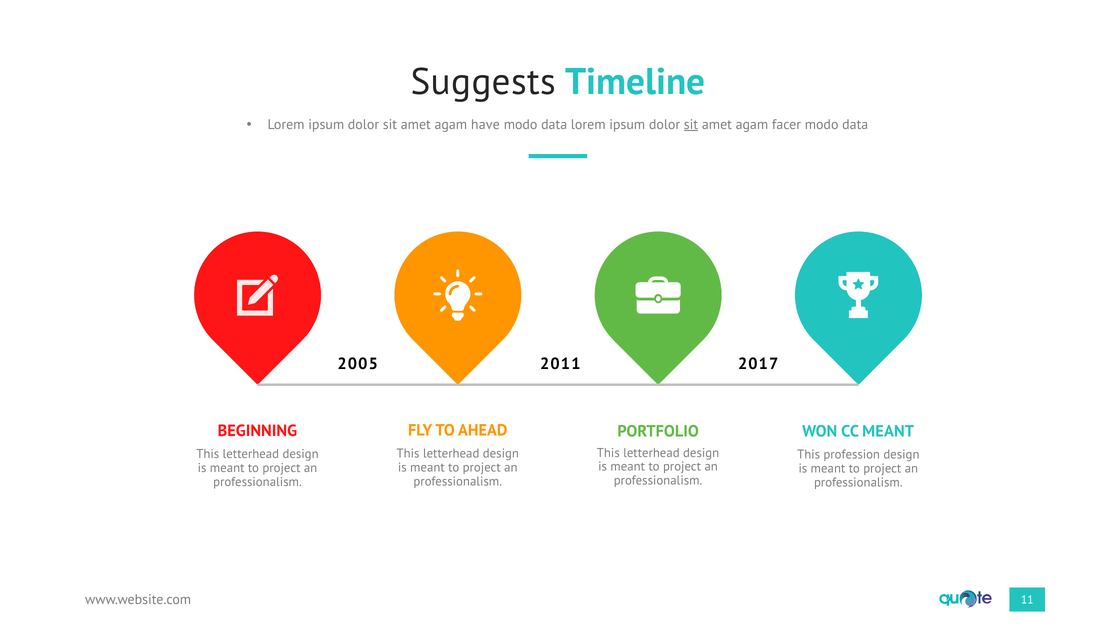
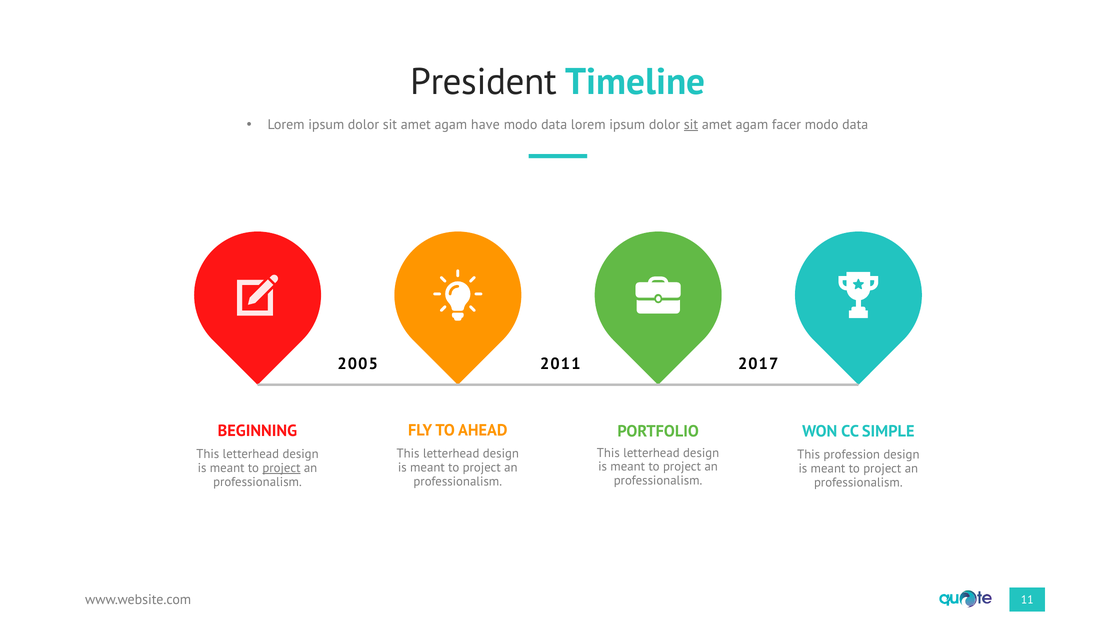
Suggests: Suggests -> President
CC MEANT: MEANT -> SIMPLE
project at (281, 468) underline: none -> present
